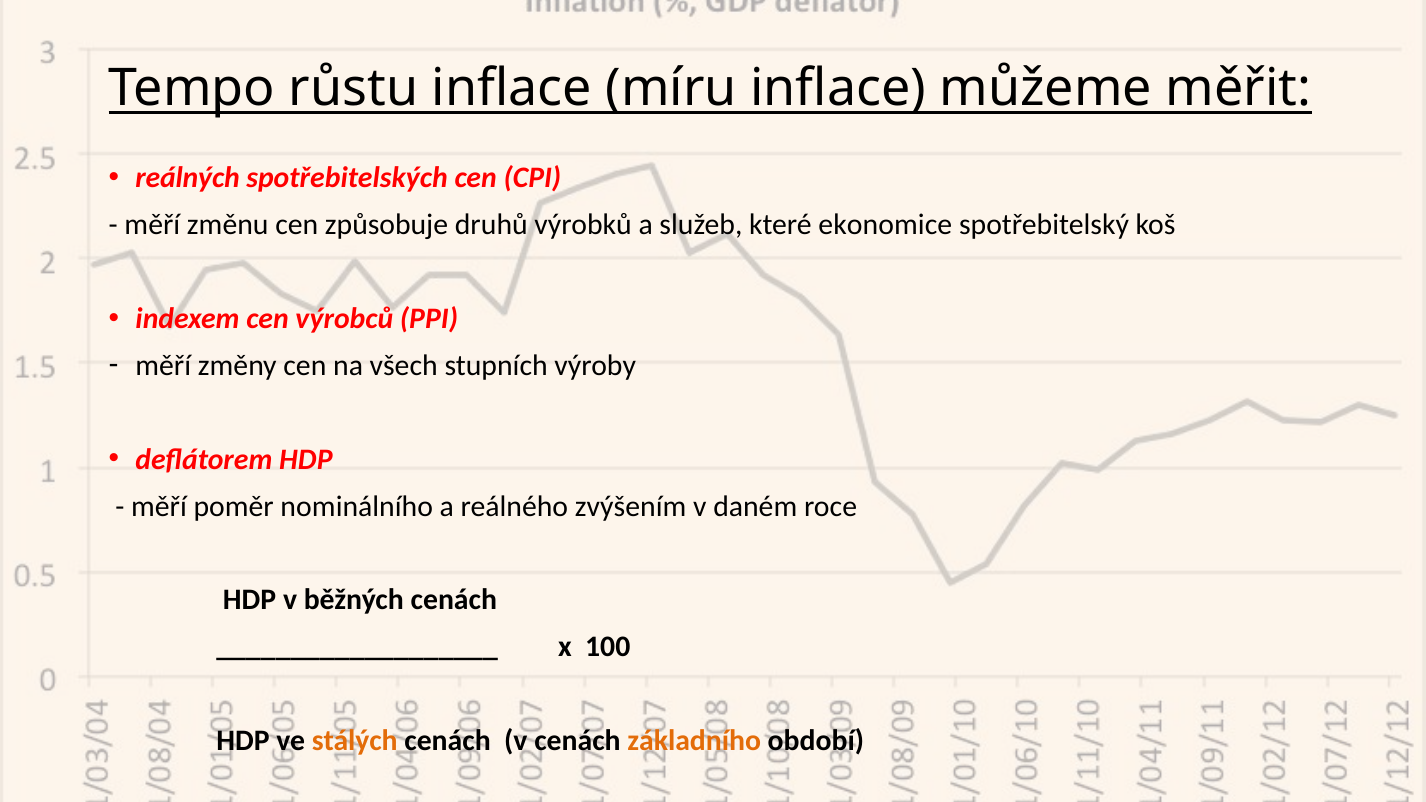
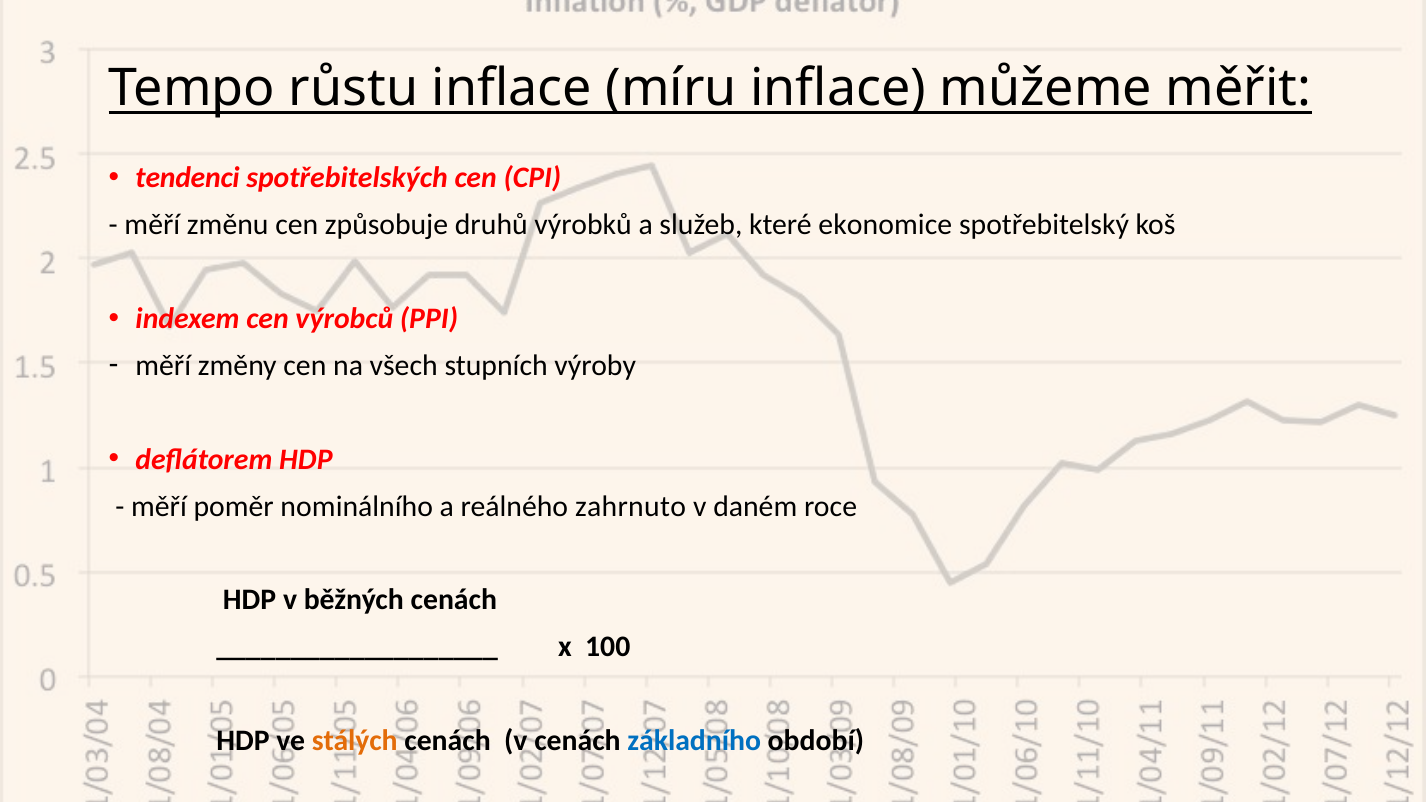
reálných: reálných -> tendenci
zvýšením: zvýšením -> zahrnuto
základního colour: orange -> blue
